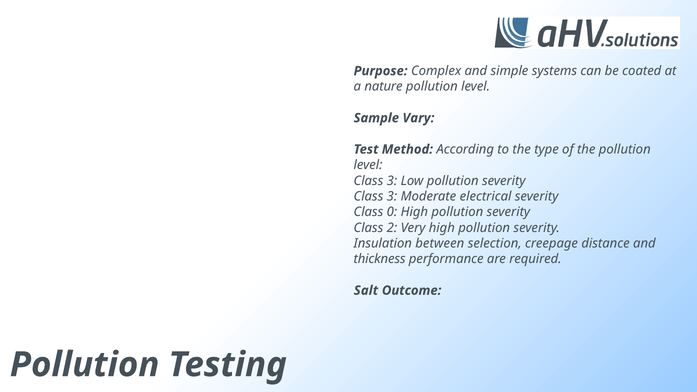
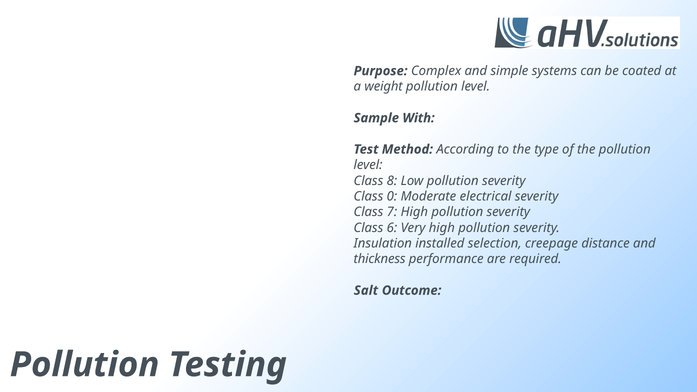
nature: nature -> weight
Vary: Vary -> With
3 at (392, 181): 3 -> 8
3 at (392, 196): 3 -> 0
0: 0 -> 7
2: 2 -> 6
between: between -> installed
